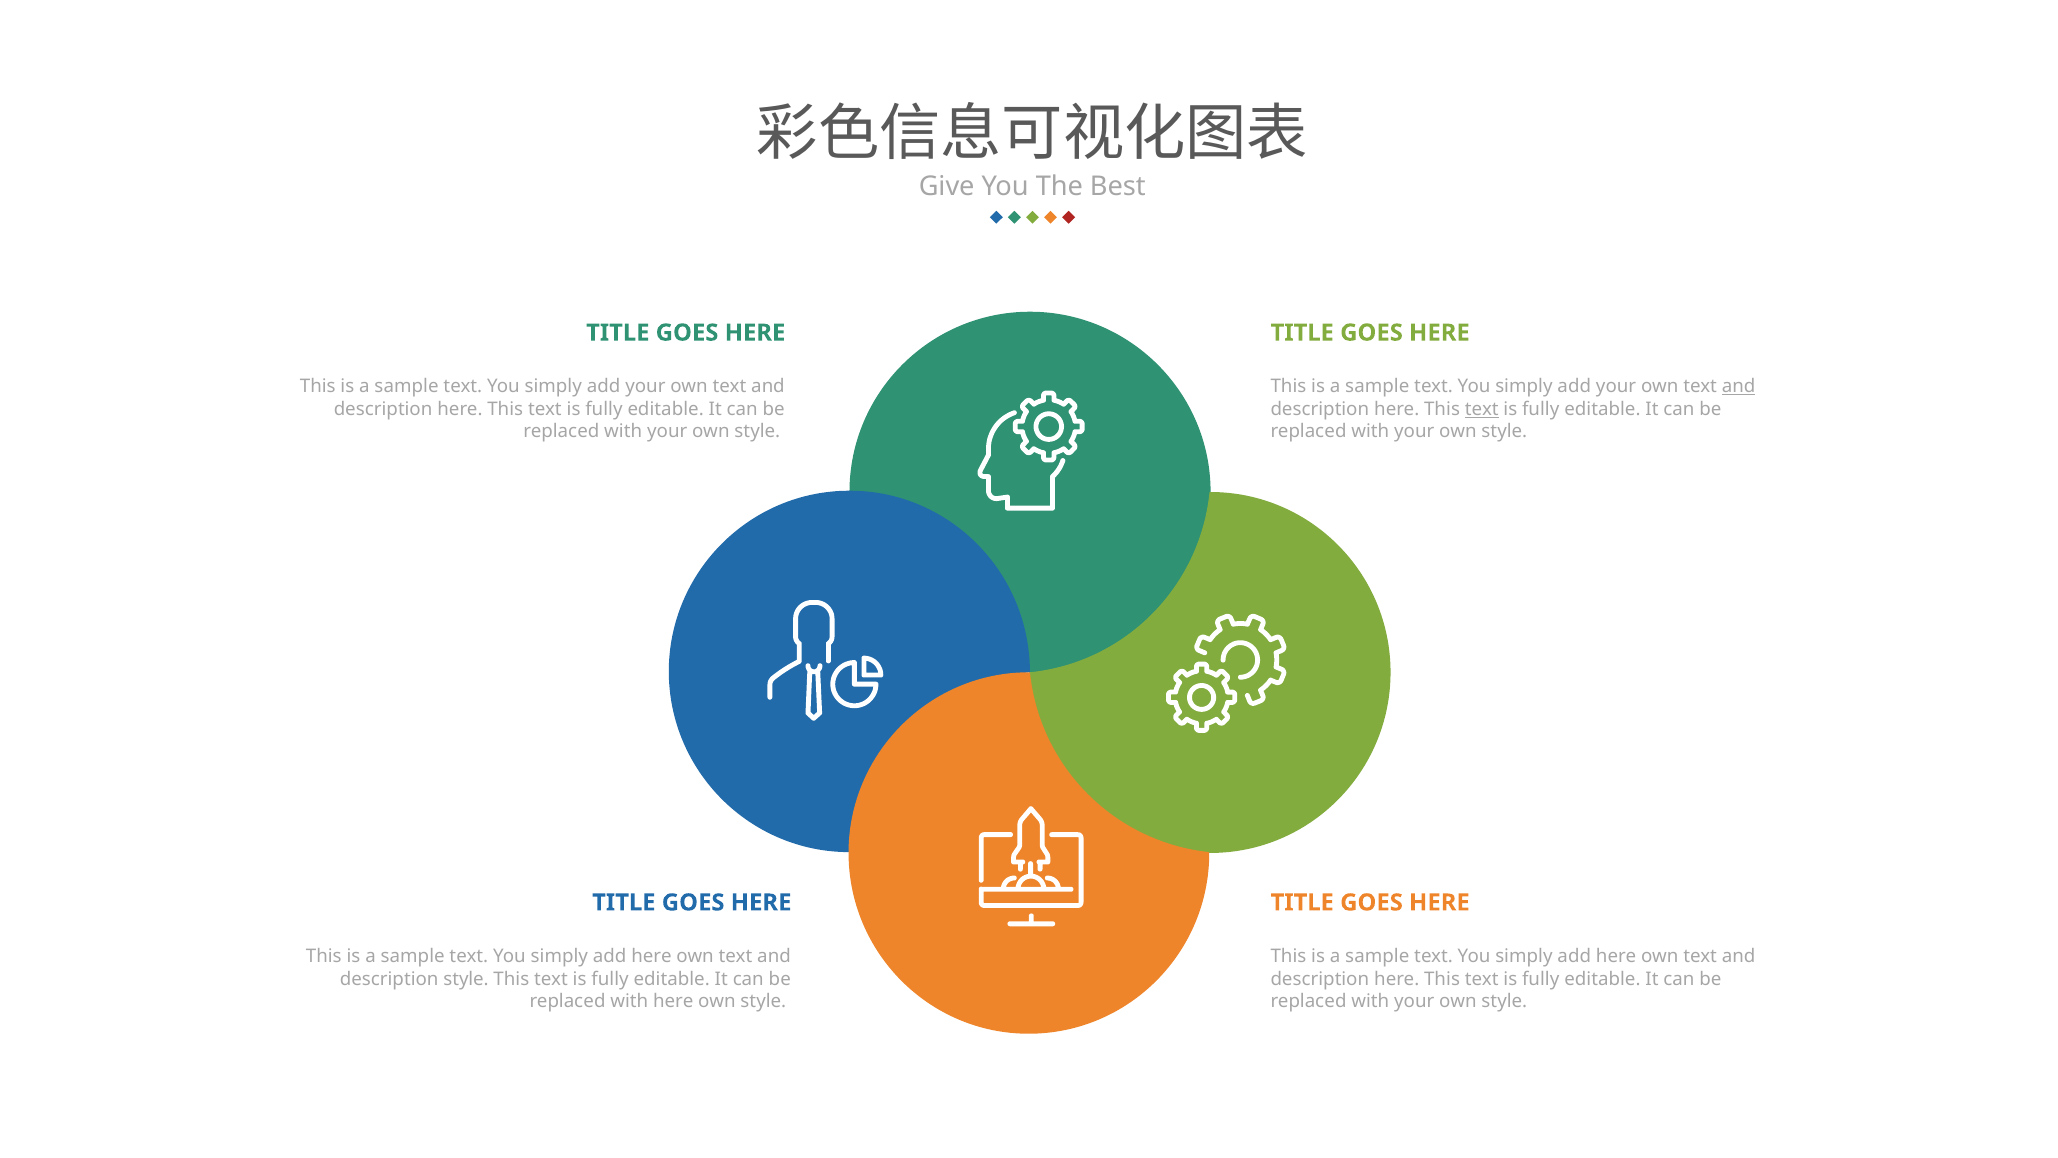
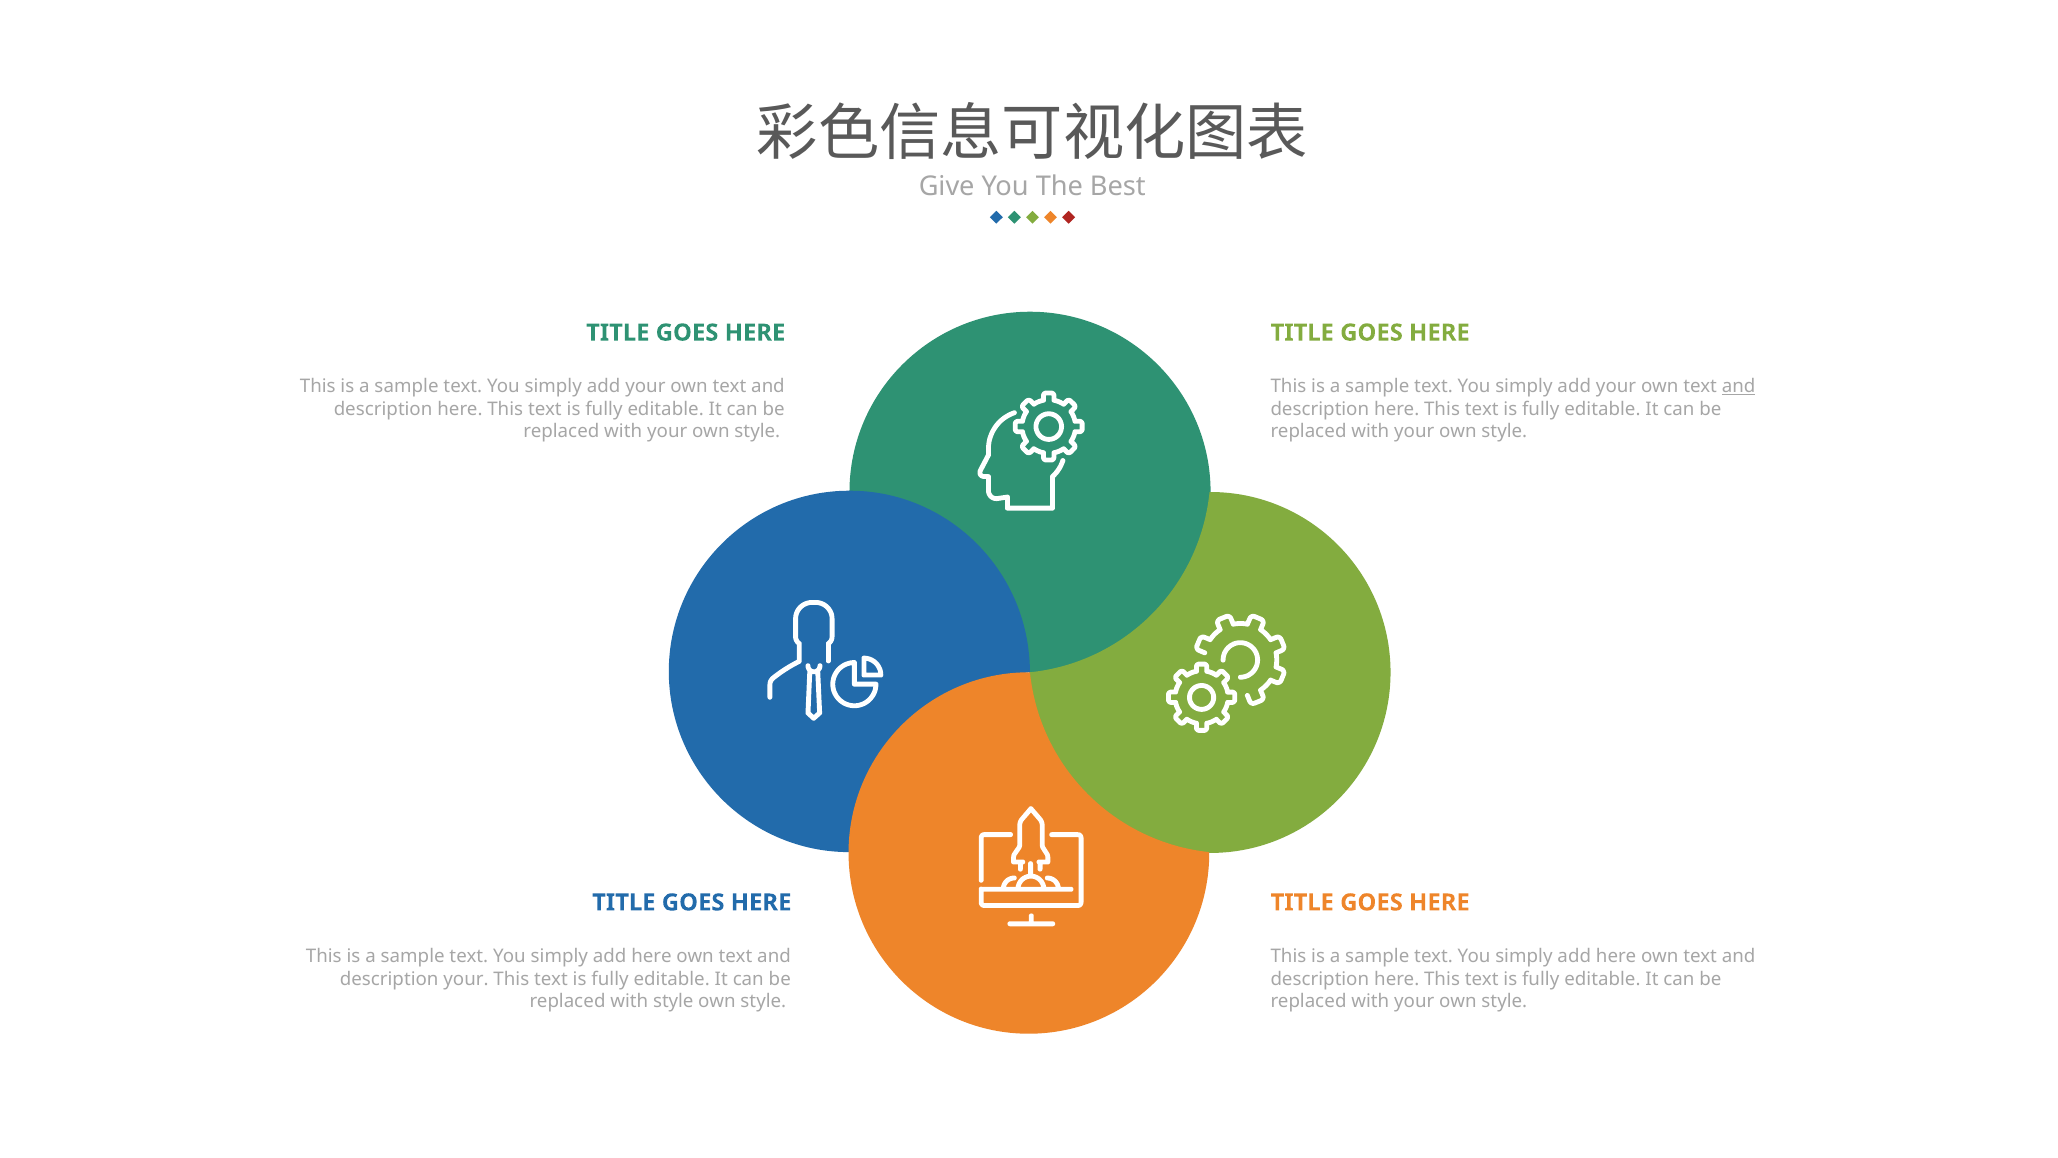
text at (1482, 409) underline: present -> none
description style: style -> your
with here: here -> style
